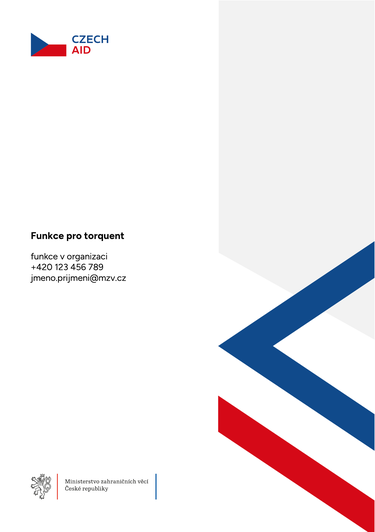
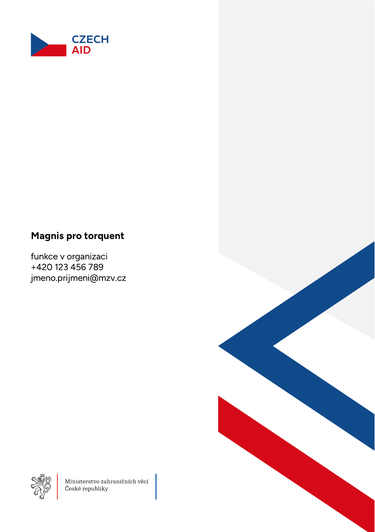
Funkce at (47, 236): Funkce -> Magnis
